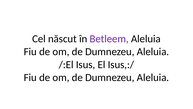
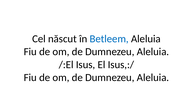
Betleem colour: purple -> blue
